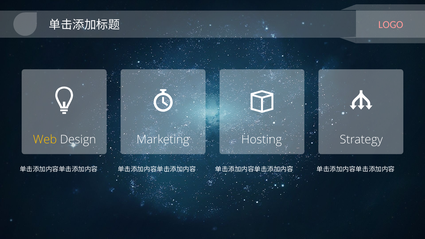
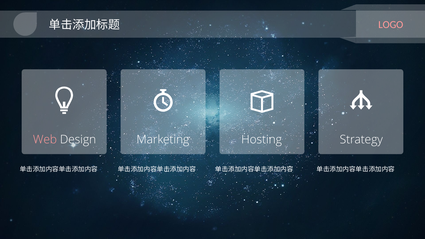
Web colour: yellow -> pink
